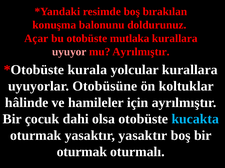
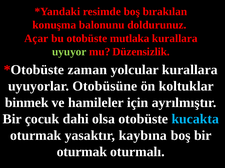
uyuyor colour: pink -> light green
mu Ayrılmıştır: Ayrılmıştır -> Düzensizlik
kurala: kurala -> zaman
hâlinde: hâlinde -> binmek
yasaktır yasaktır: yasaktır -> kaybına
